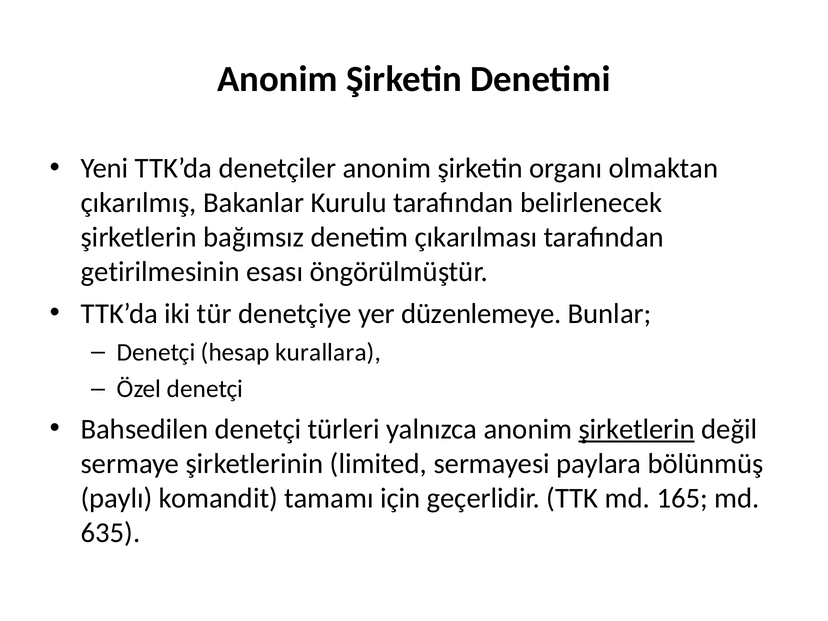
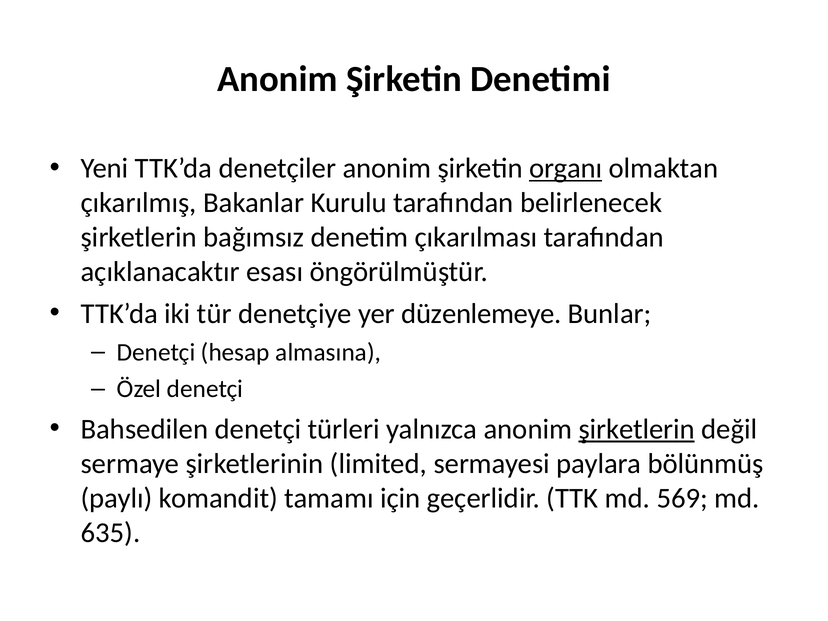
organı underline: none -> present
getirilmesinin: getirilmesinin -> açıklanacaktır
kurallara: kurallara -> almasına
165: 165 -> 569
